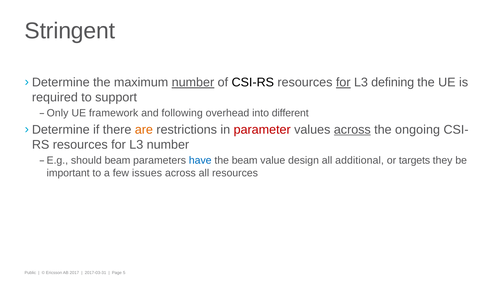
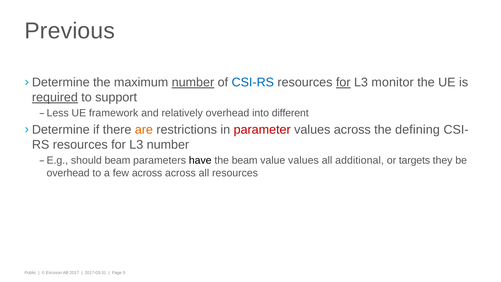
Stringent: Stringent -> Previous
CSI-RS colour: black -> blue
defining: defining -> monitor
required underline: none -> present
Only: Only -> Less
following: following -> relatively
across at (352, 130) underline: present -> none
ongoing: ongoing -> defining
have colour: blue -> black
value design: design -> values
important at (68, 173): important -> overhead
few issues: issues -> across
